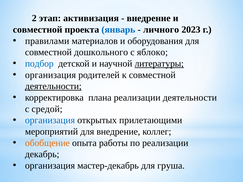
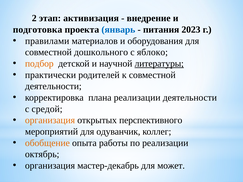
совместной at (38, 30): совместной -> подготовка
личного: личного -> питания
подбор colour: blue -> orange
организация at (50, 75): организация -> практически
деятельности at (53, 86) underline: present -> none
организация at (50, 120) colour: blue -> orange
прилетающими: прилетающими -> перспективного
для внедрение: внедрение -> одуванчик
декабрь: декабрь -> октябрь
груша: груша -> может
